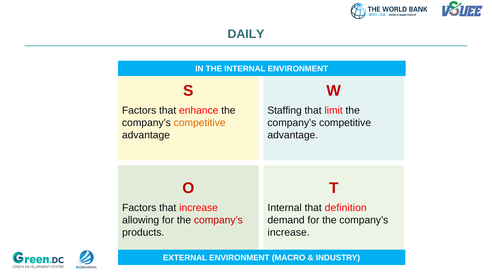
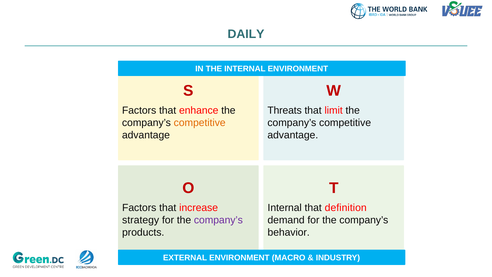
Staffing: Staffing -> Threats
allowing: allowing -> strategy
company’s at (218, 220) colour: red -> purple
increase at (289, 232): increase -> behavior
